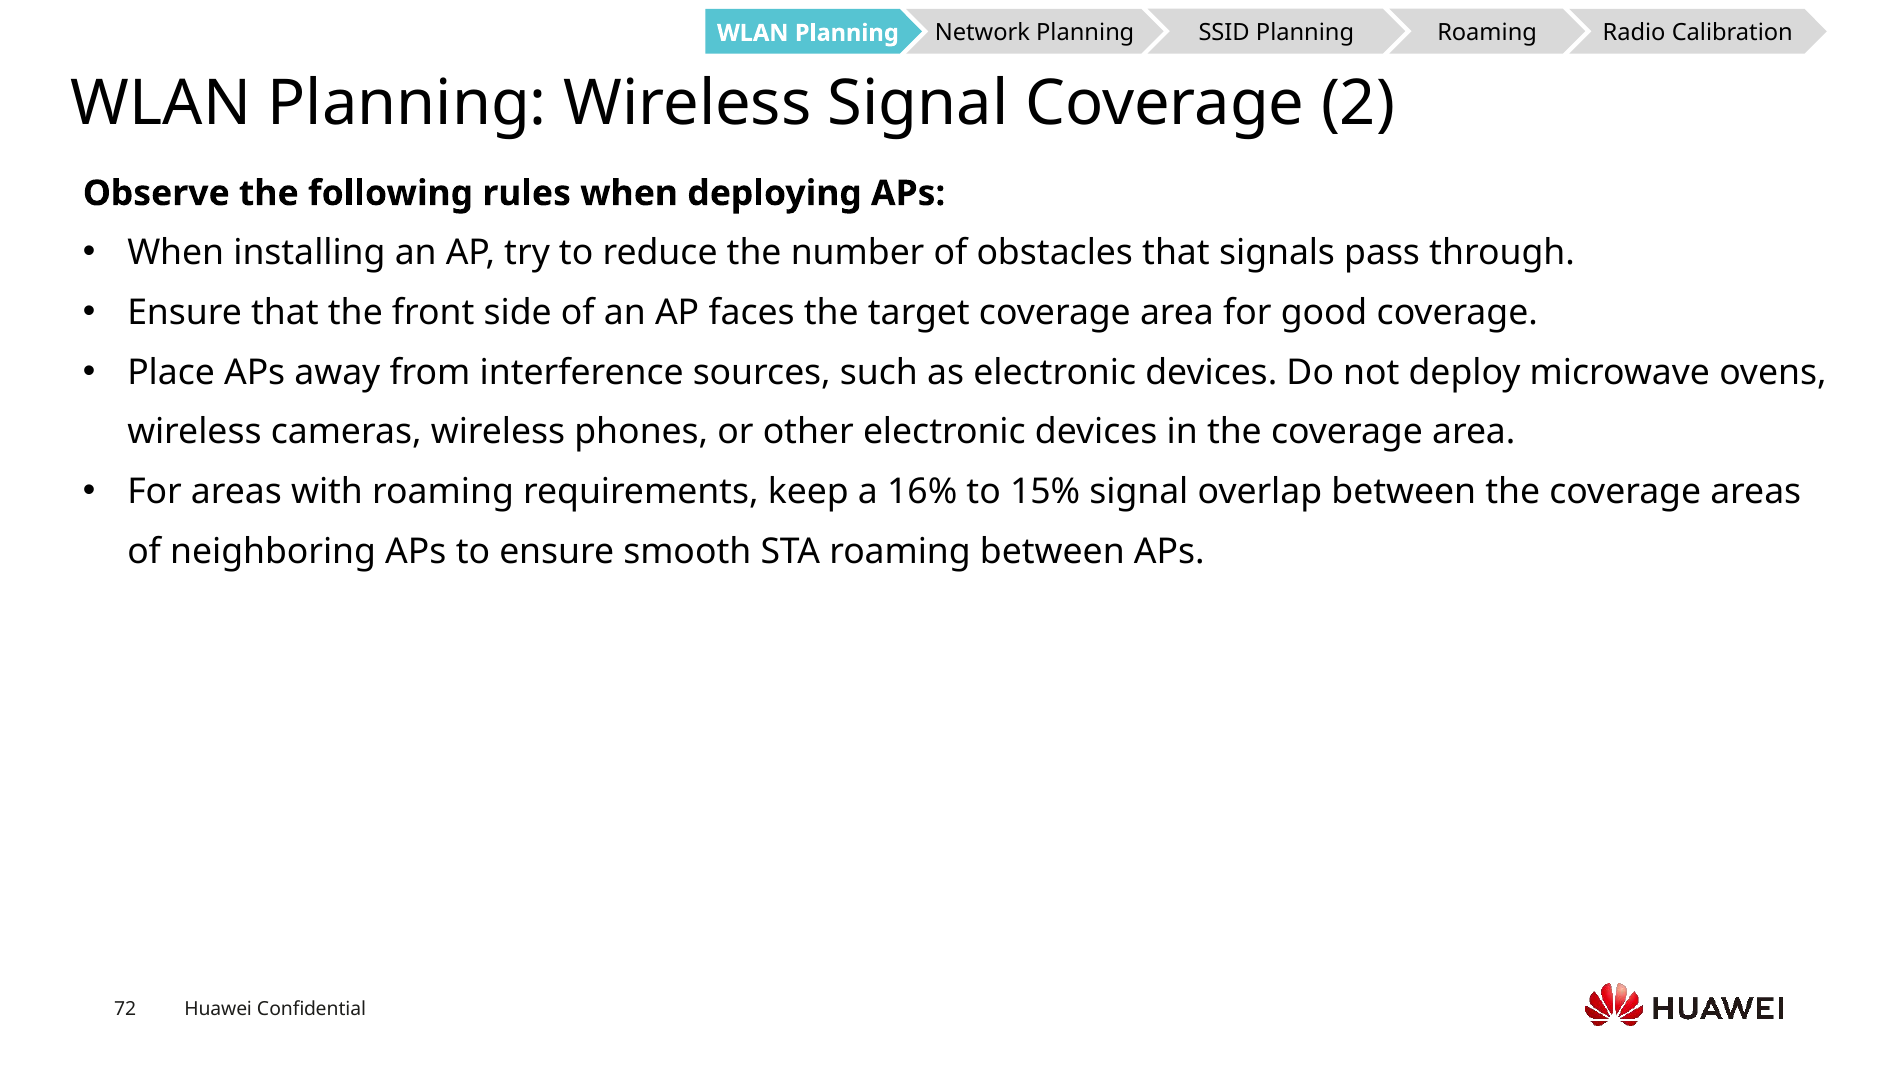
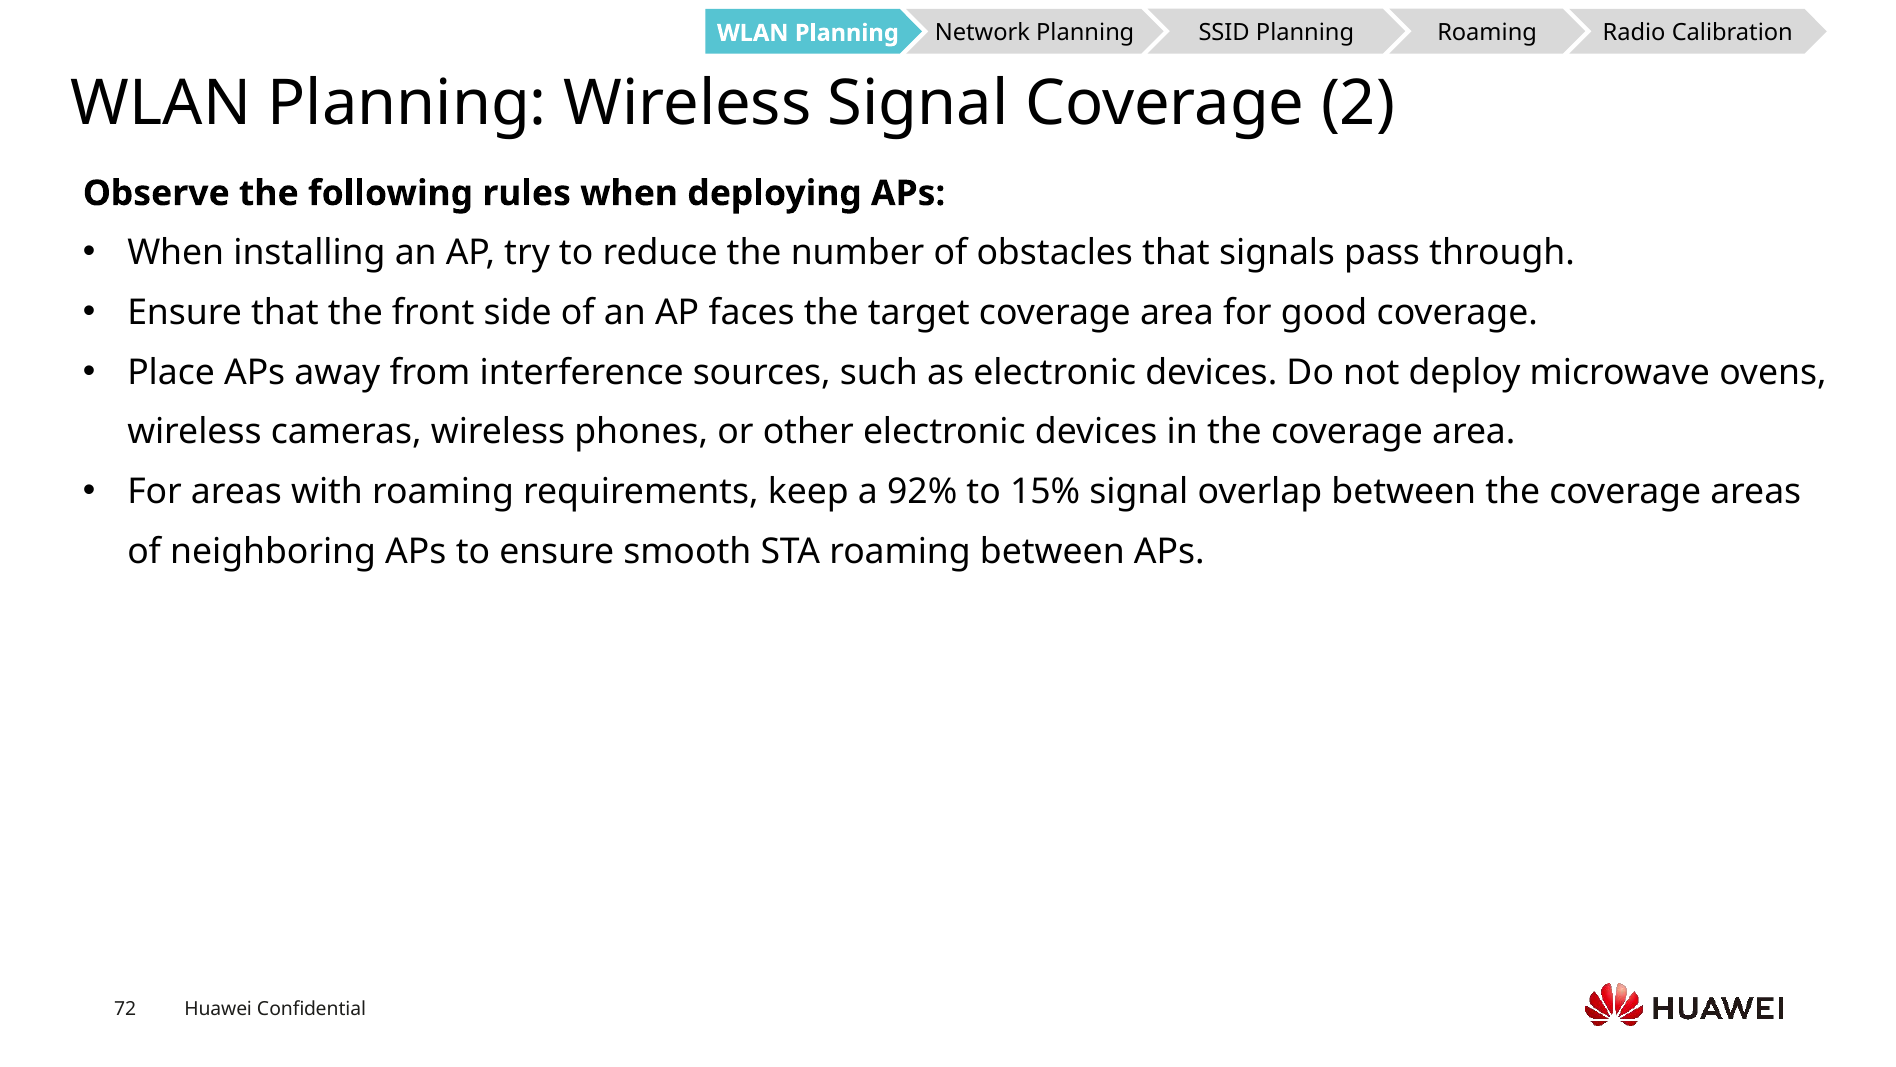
16%: 16% -> 92%
